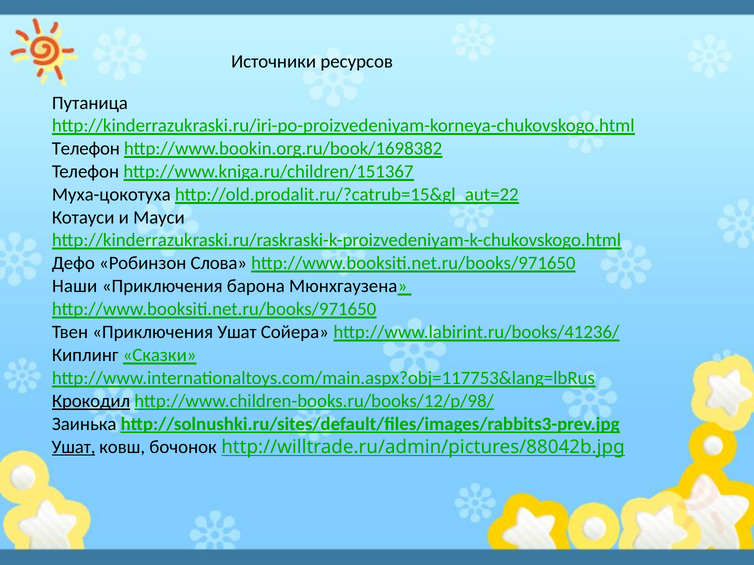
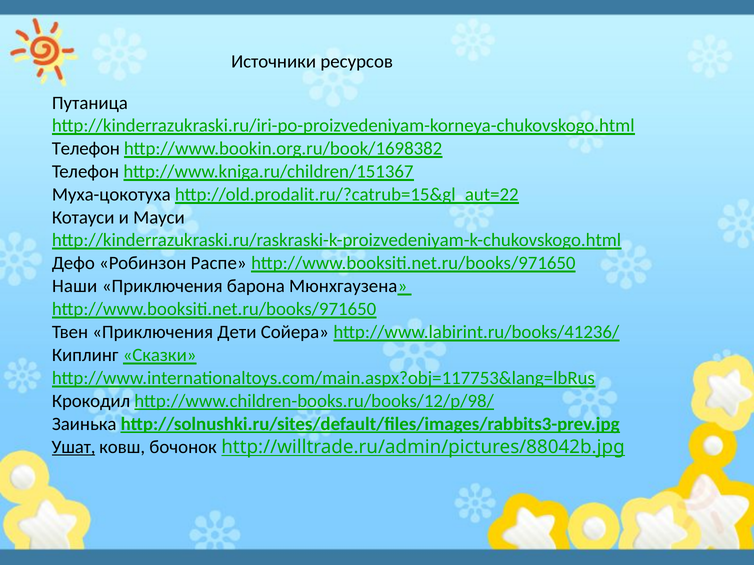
Слова: Слова -> Распе
Приключения Ушат: Ушат -> Дети
Крокодил underline: present -> none
